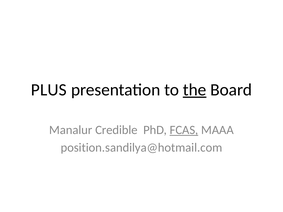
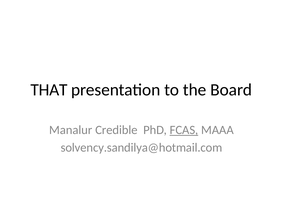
PLUS: PLUS -> THAT
the underline: present -> none
position.sandilya@hotmail.com: position.sandilya@hotmail.com -> solvency.sandilya@hotmail.com
